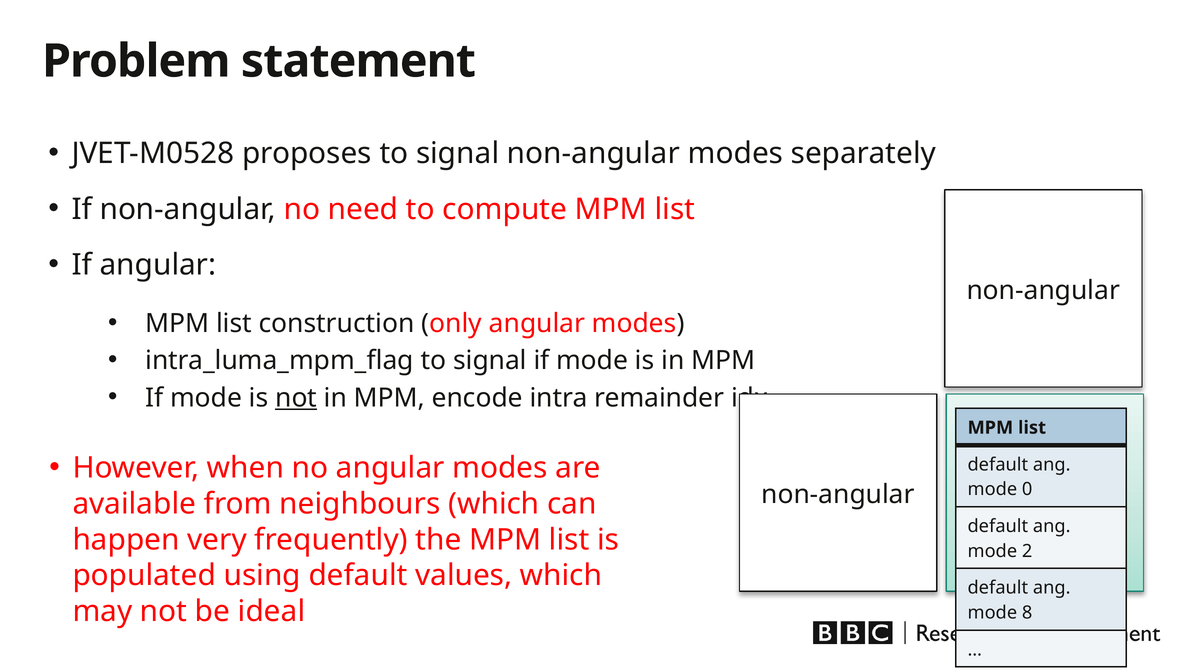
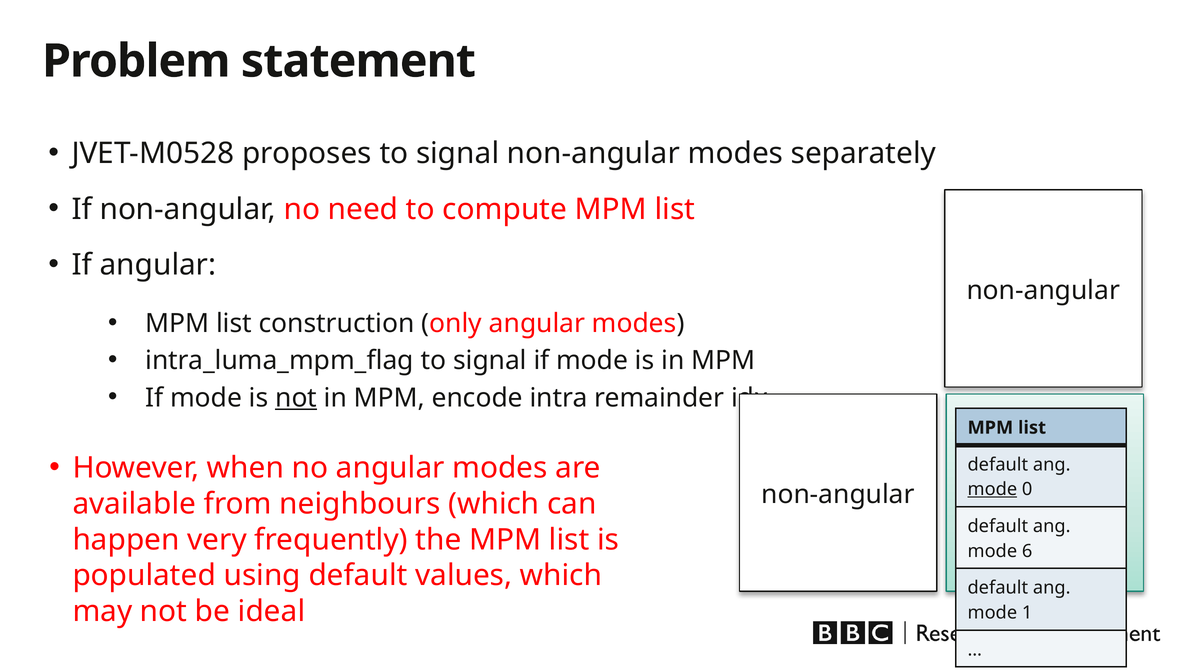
mode at (992, 489) underline: none -> present
2: 2 -> 6
8: 8 -> 1
